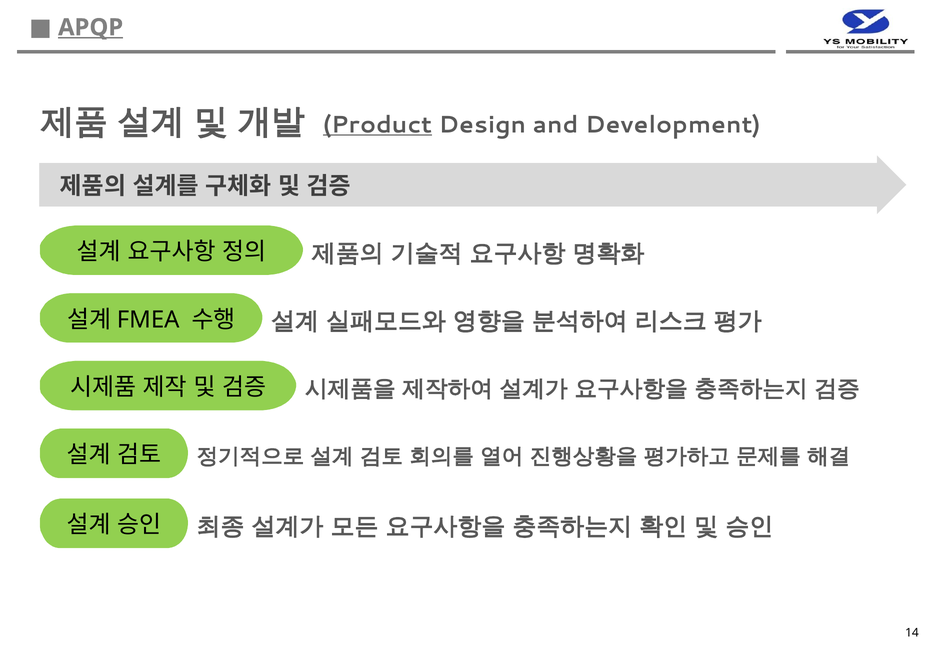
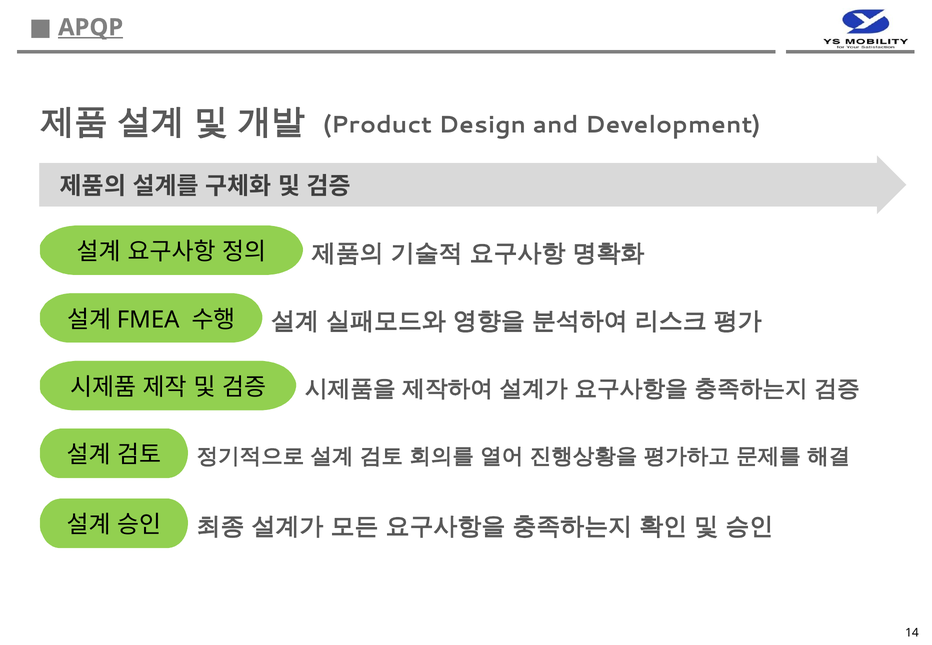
Product underline: present -> none
